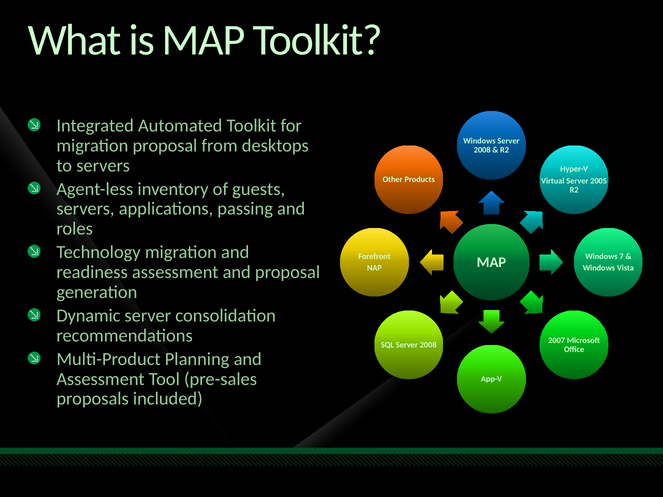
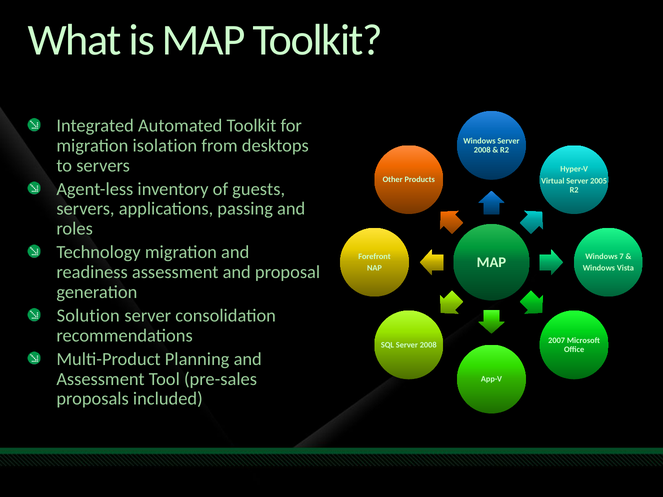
migration proposal: proposal -> isolation
Dynamic: Dynamic -> Solution
